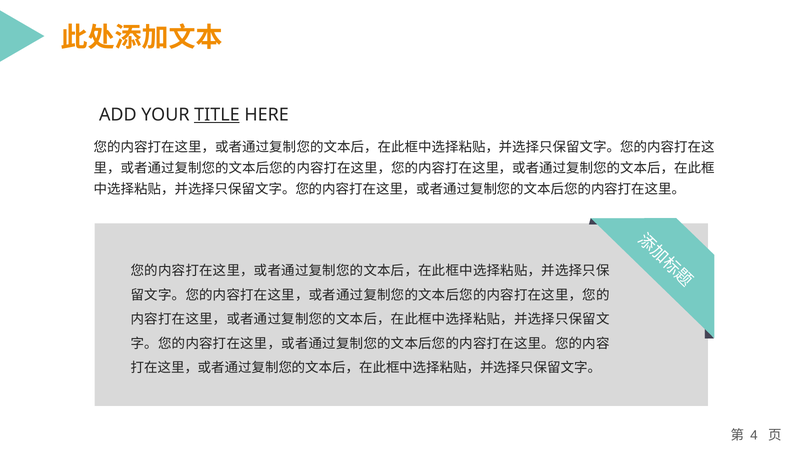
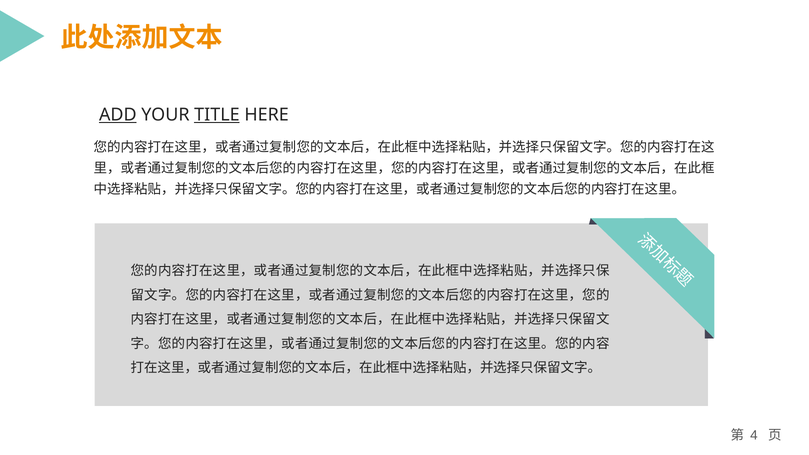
ADD underline: none -> present
